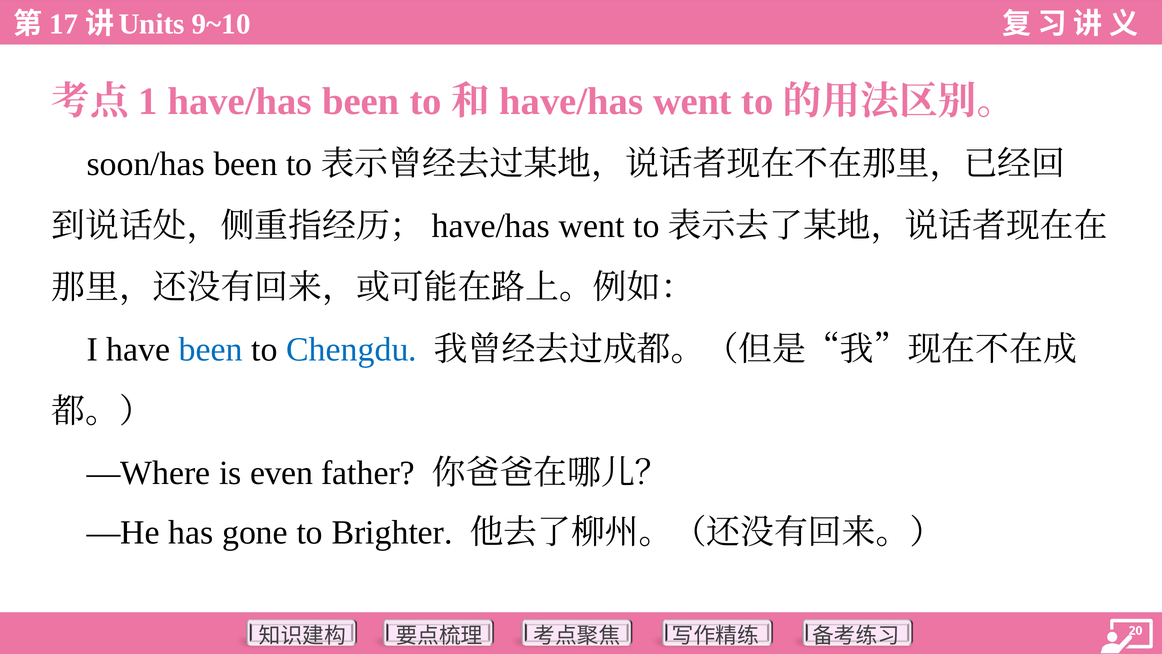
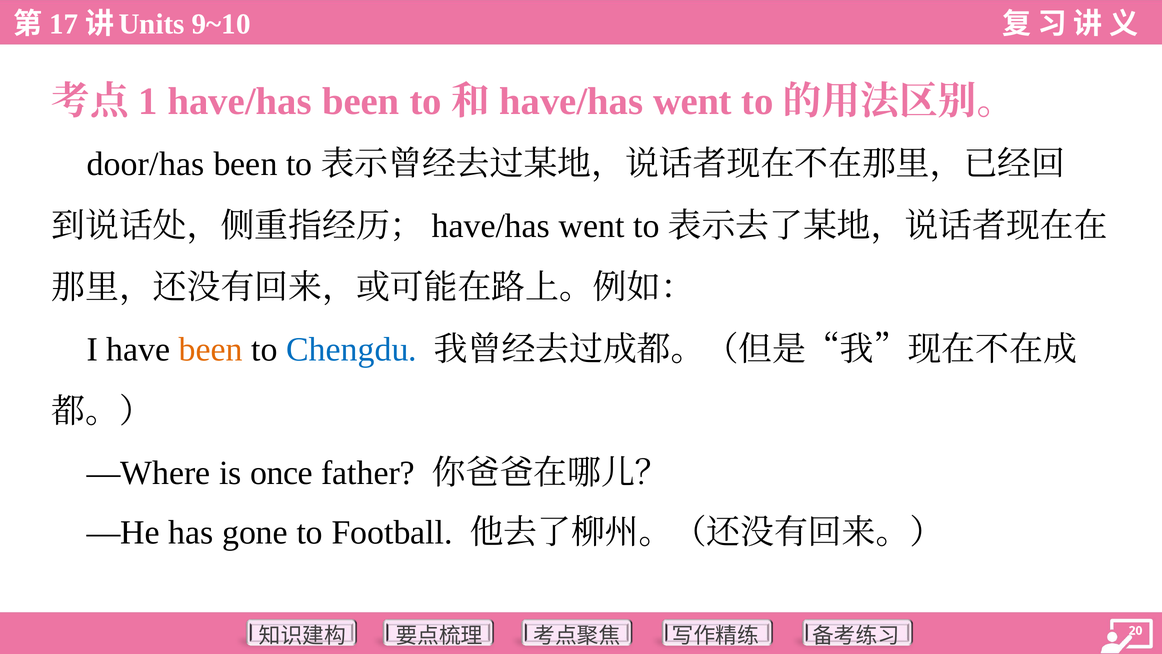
soon/has: soon/has -> door/has
been at (211, 349) colour: blue -> orange
even: even -> once
Brighter: Brighter -> Football
